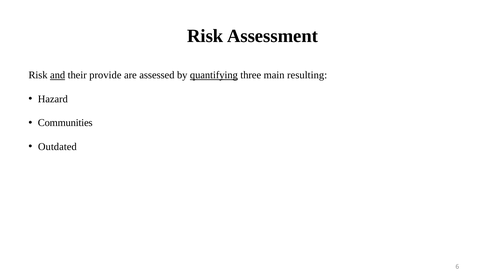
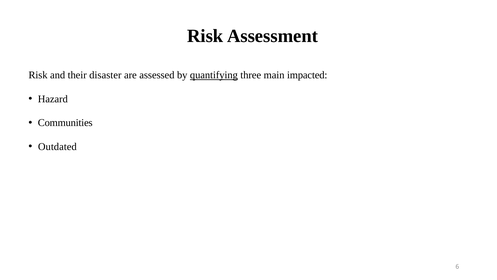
and underline: present -> none
provide: provide -> disaster
resulting: resulting -> impacted
